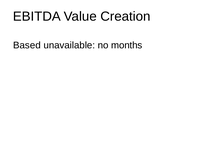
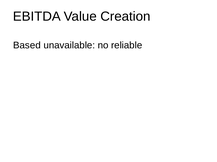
months: months -> reliable
